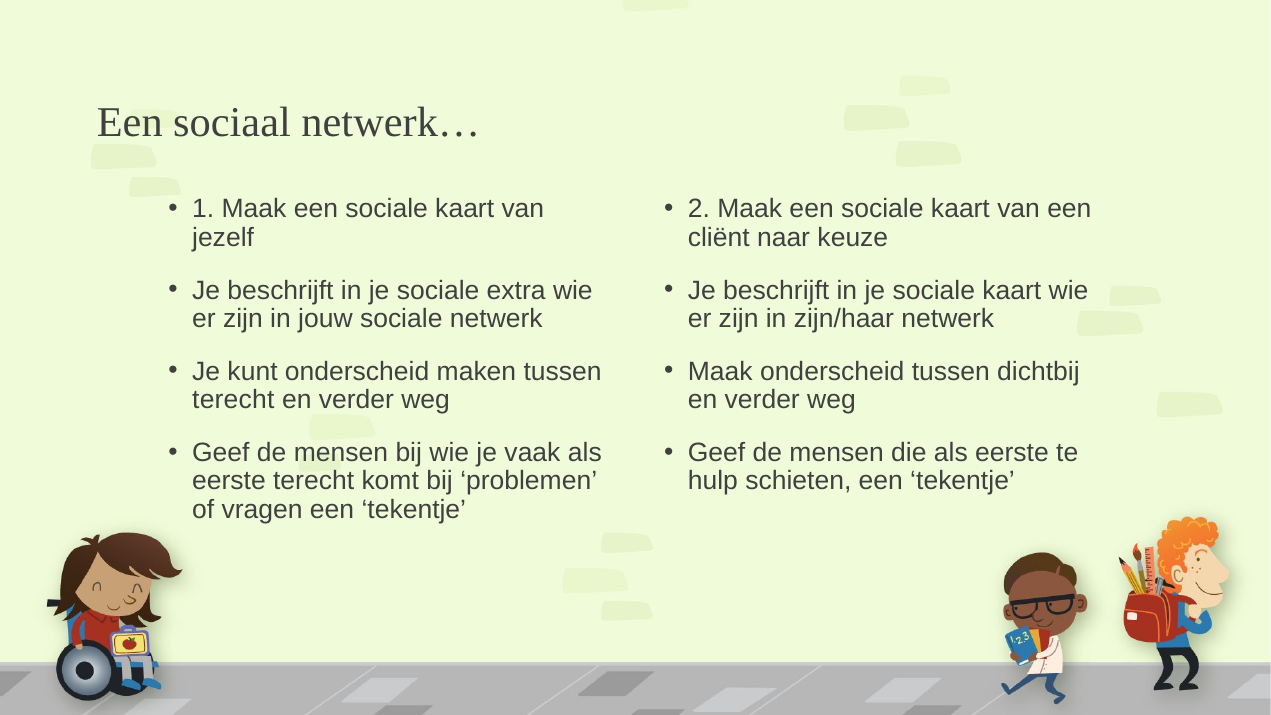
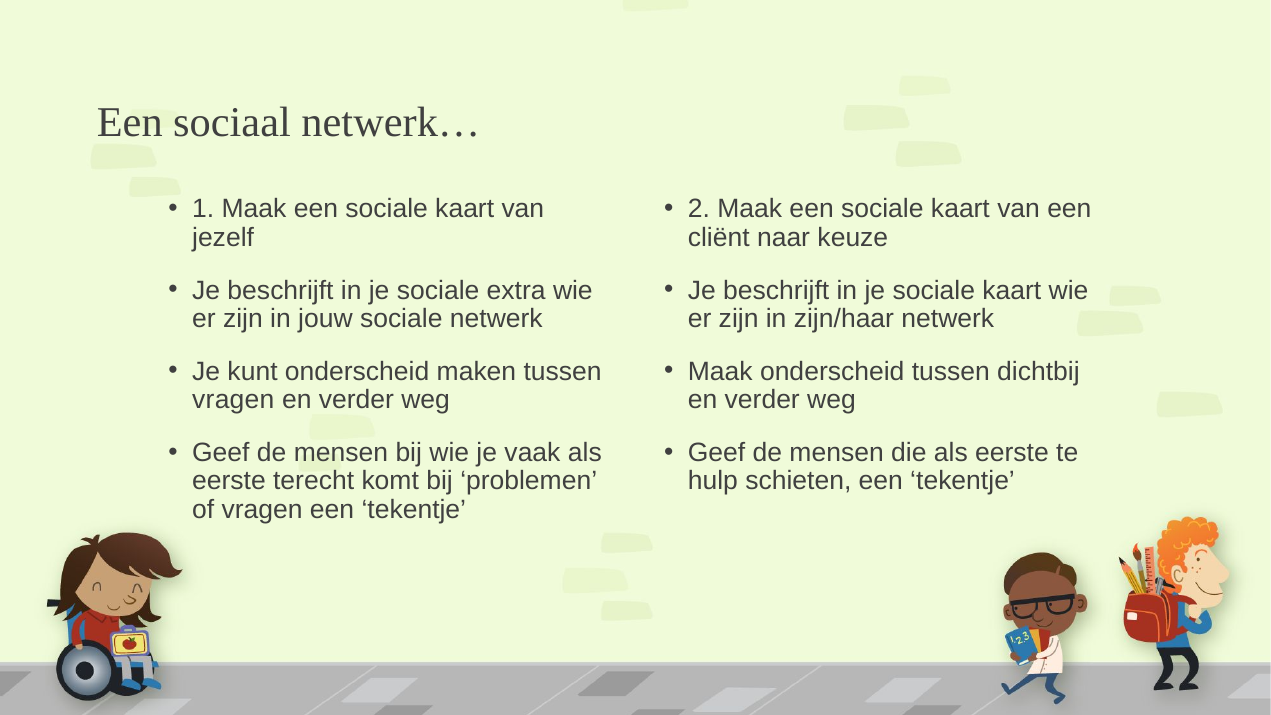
terecht at (233, 400): terecht -> vragen
